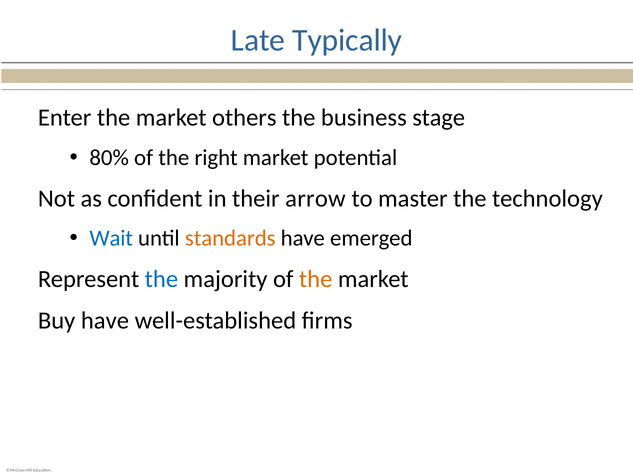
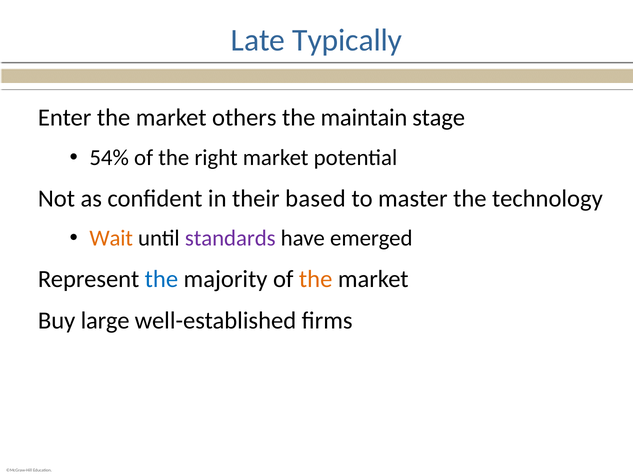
business: business -> maintain
80%: 80% -> 54%
arrow: arrow -> based
Wait colour: blue -> orange
standards colour: orange -> purple
Buy have: have -> large
